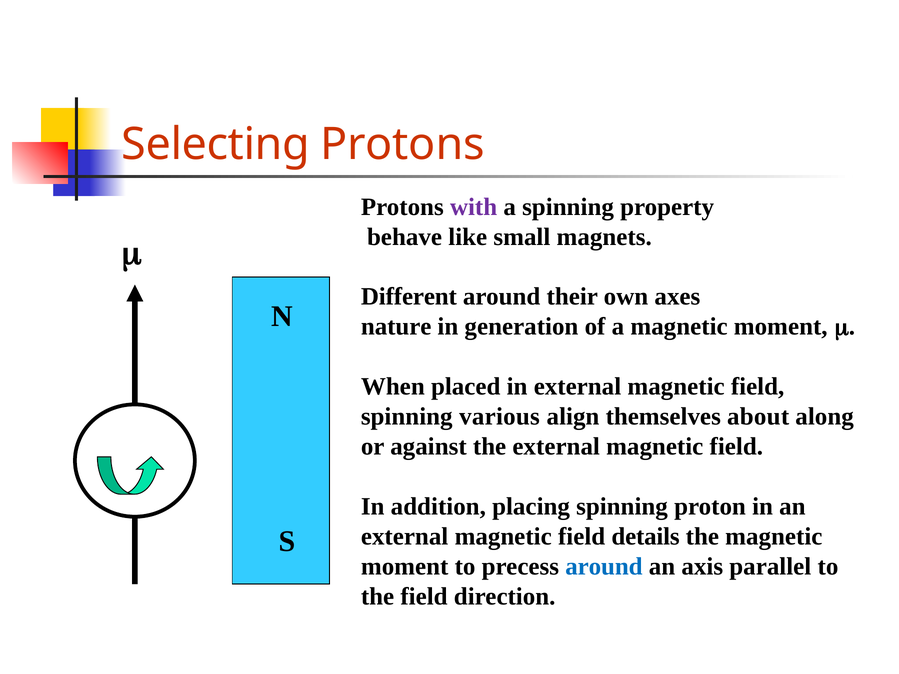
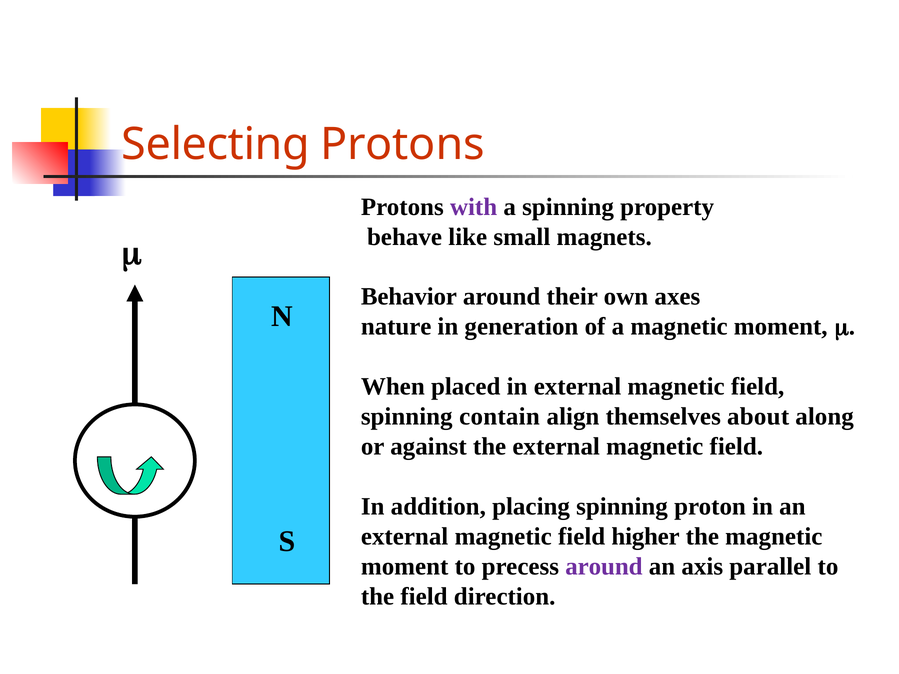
Different: Different -> Behavior
various: various -> contain
details: details -> higher
around at (604, 567) colour: blue -> purple
